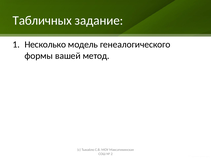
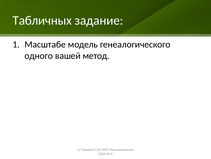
Несколько: Несколько -> Масштабе
формы: формы -> одного
